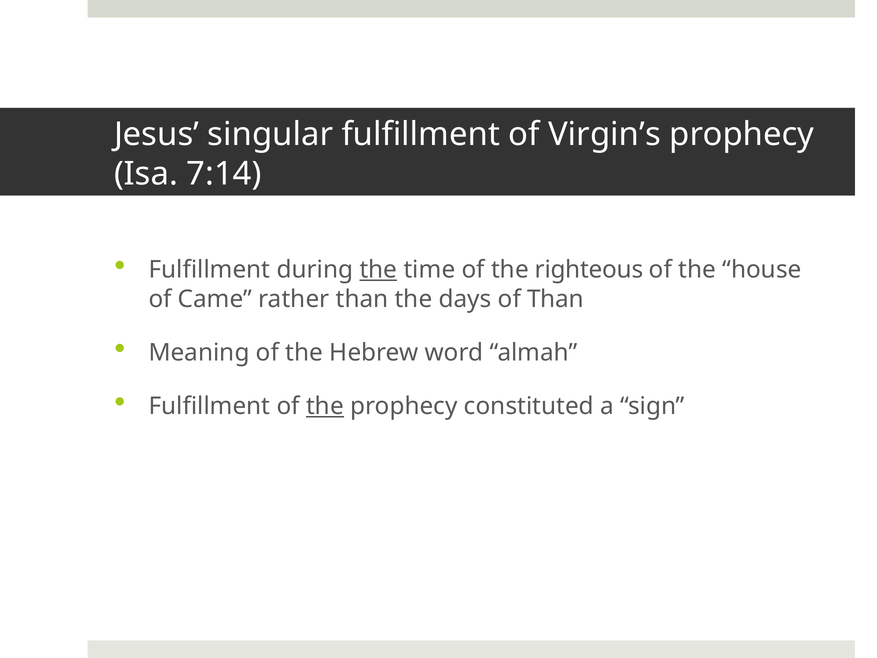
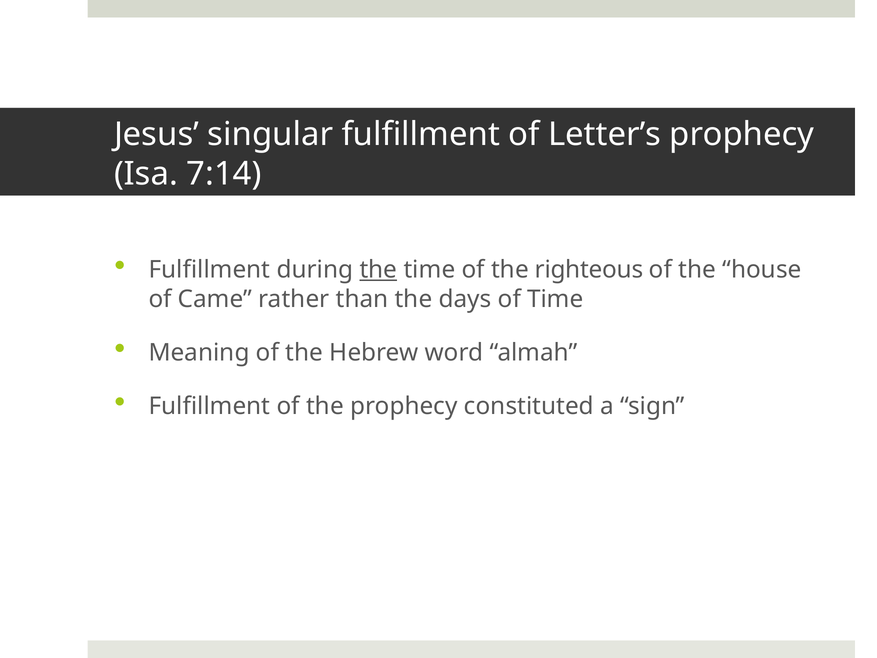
Virgin’s: Virgin’s -> Letter’s
of Than: Than -> Time
the at (325, 406) underline: present -> none
